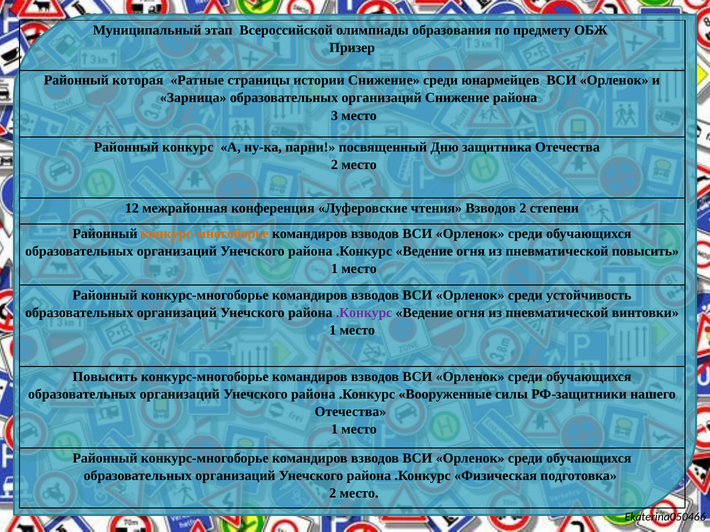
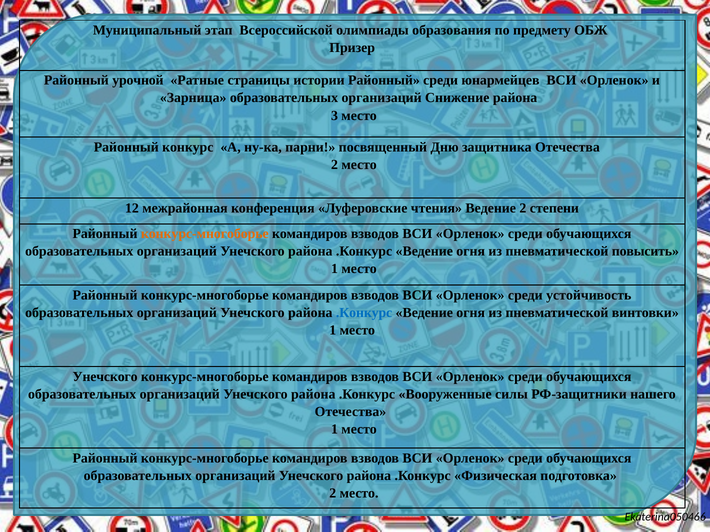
которая: которая -> урочной
истории Снижение: Снижение -> Районный
чтения Взводов: Взводов -> Ведение
.Конкурс at (364, 313) colour: purple -> blue
Повысить at (105, 377): Повысить -> Унечского
